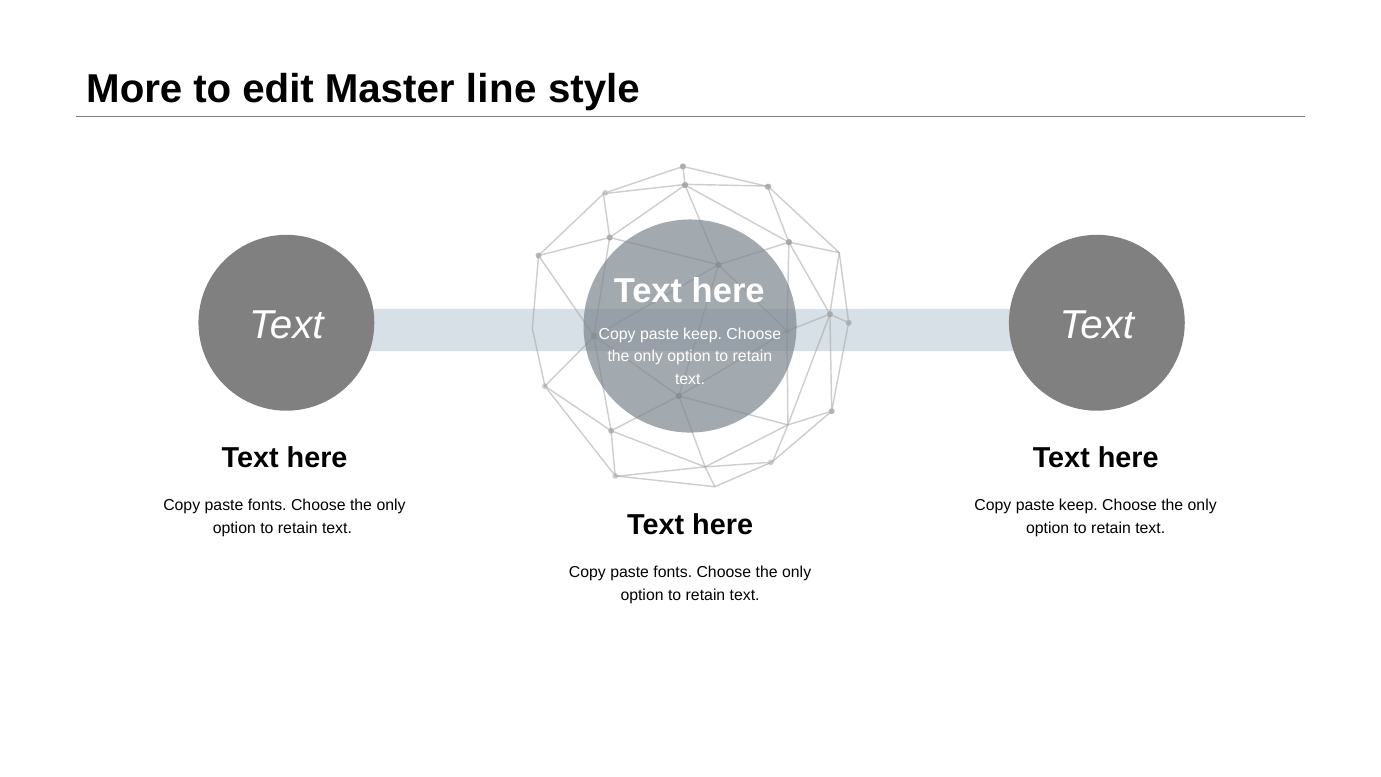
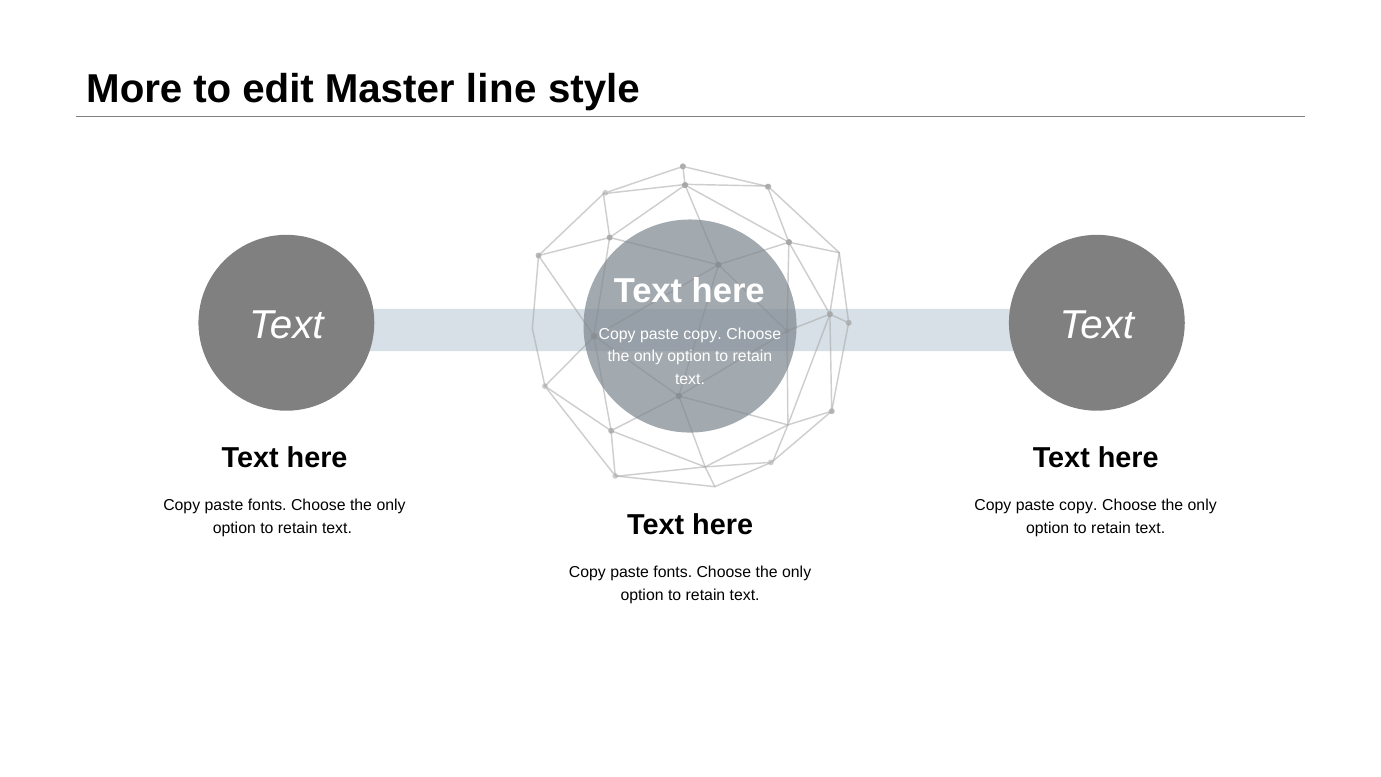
keep at (703, 334): keep -> copy
keep at (1078, 505): keep -> copy
